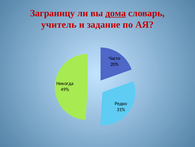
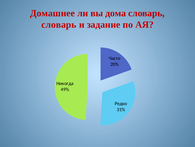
Заграницу: Заграницу -> Домашнее
дома underline: present -> none
учитель at (59, 25): учитель -> словарь
